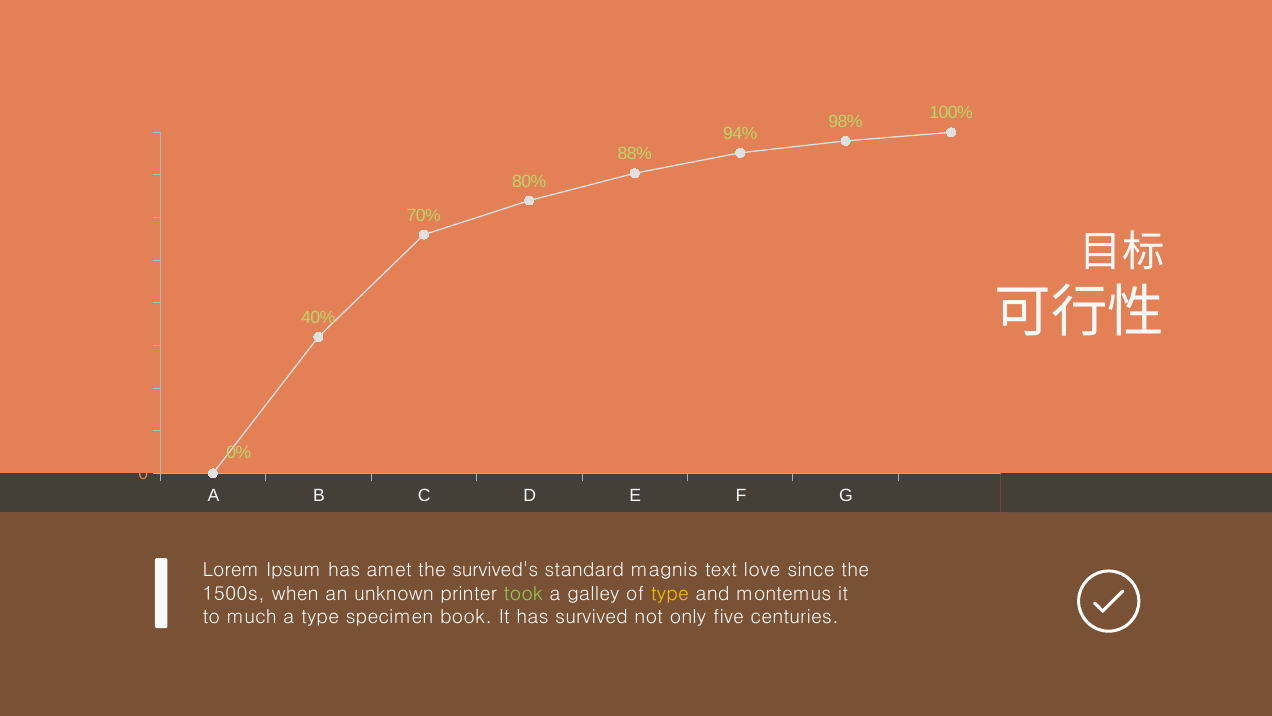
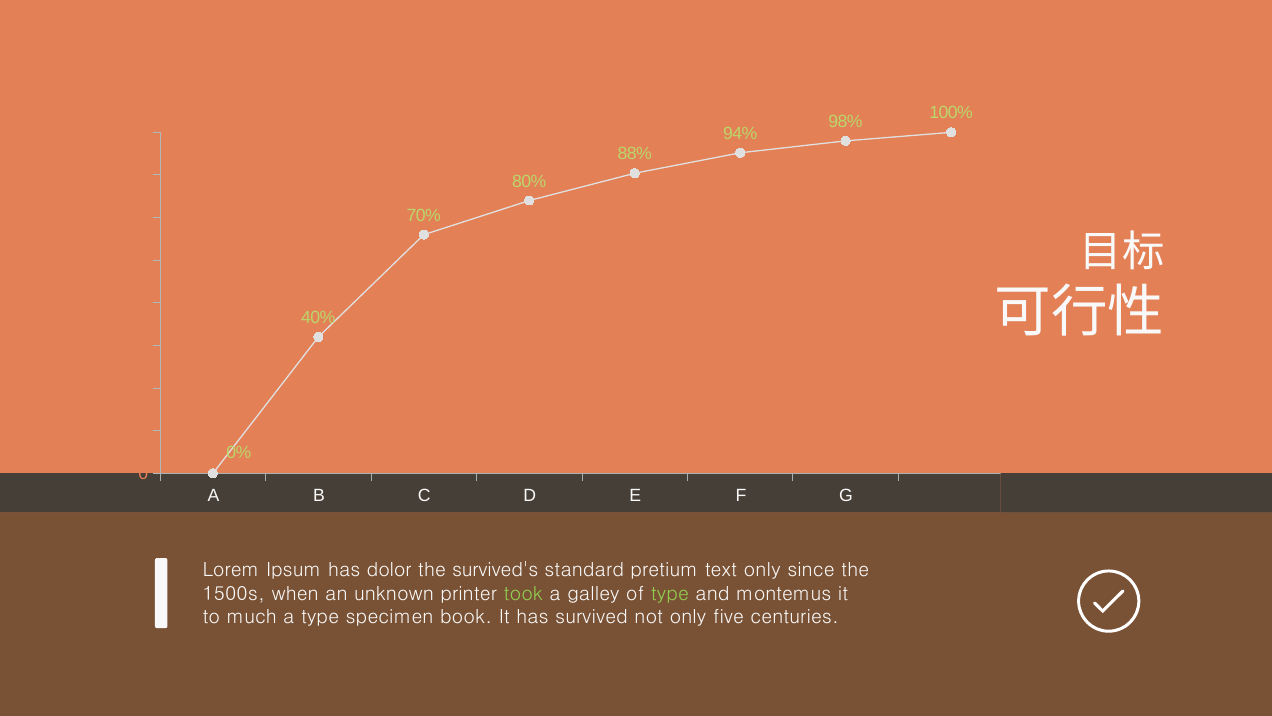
amet: amet -> dolor
magnis: magnis -> pretium
text love: love -> only
type at (670, 593) colour: yellow -> light green
